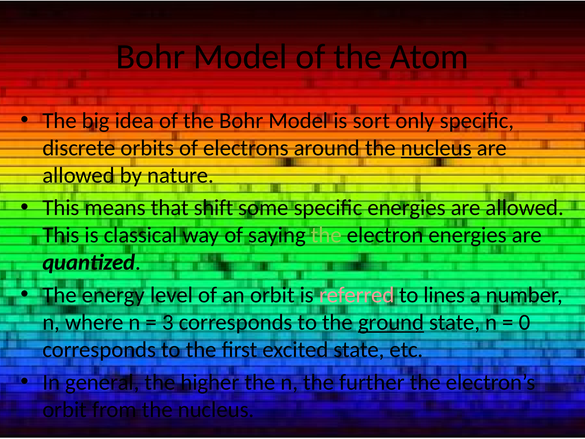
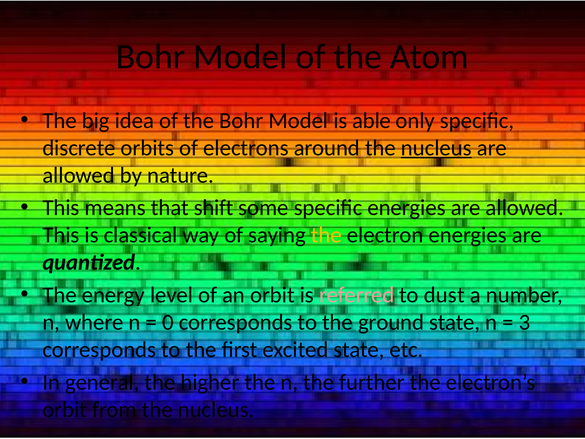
sort: sort -> able
the at (326, 235) colour: light green -> yellow
lines: lines -> dust
3: 3 -> 0
ground underline: present -> none
0: 0 -> 3
